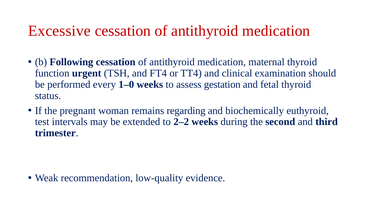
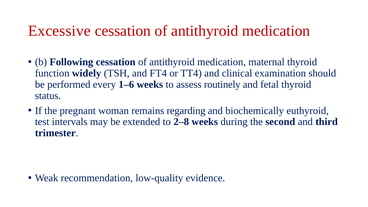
urgent: urgent -> widely
1–0: 1–0 -> 1–6
gestation: gestation -> routinely
2–2: 2–2 -> 2–8
